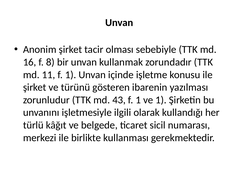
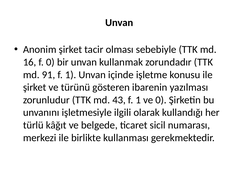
f 8: 8 -> 0
11: 11 -> 91
ve 1: 1 -> 0
